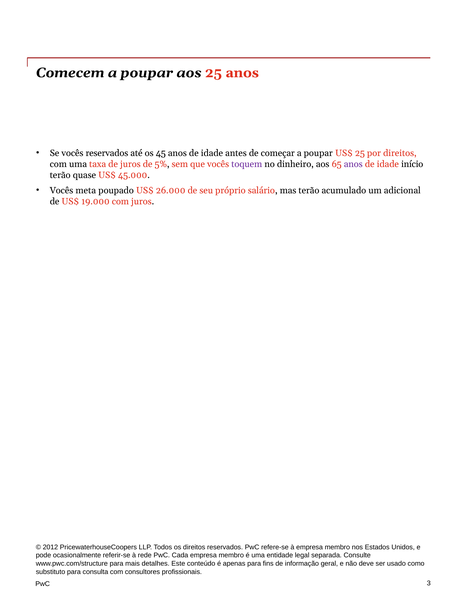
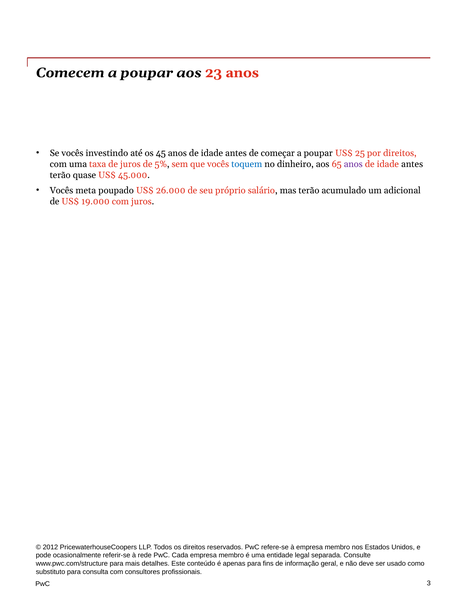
aos 25: 25 -> 23
vocês reservados: reservados -> investindo
toquem colour: purple -> blue
início at (412, 164): início -> antes
